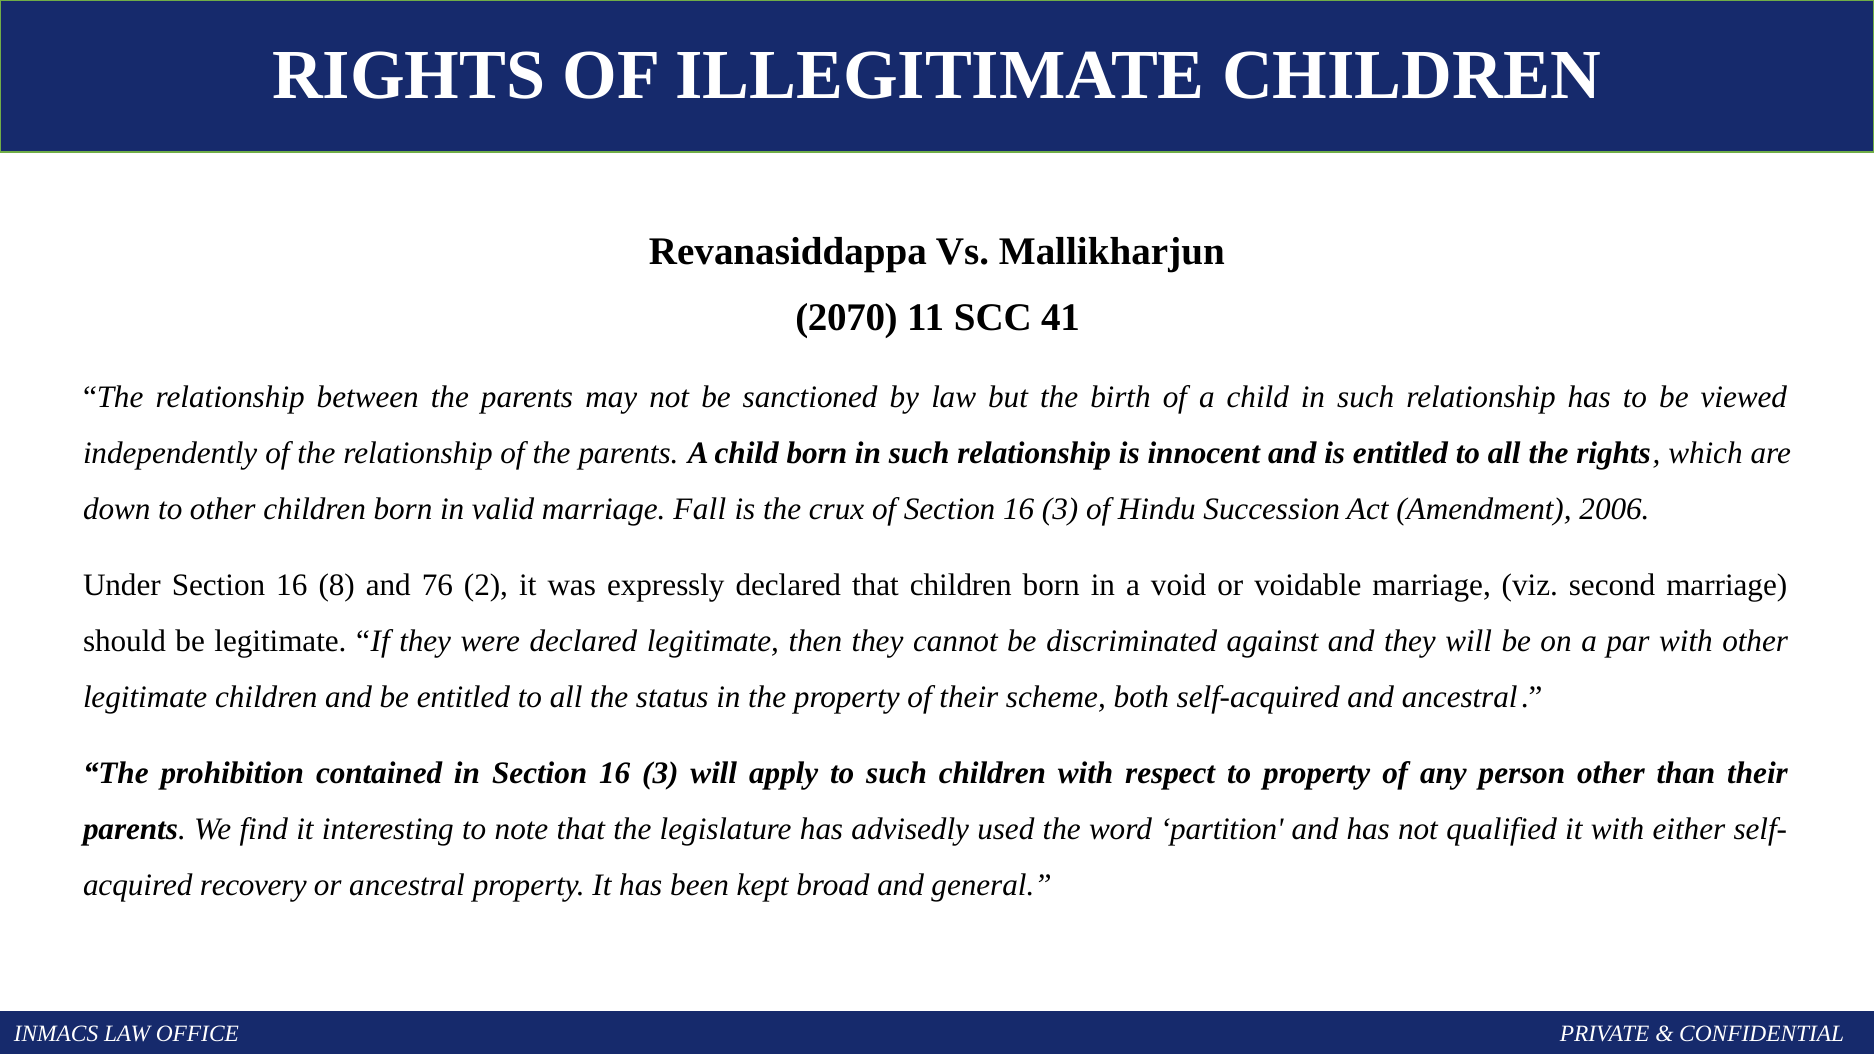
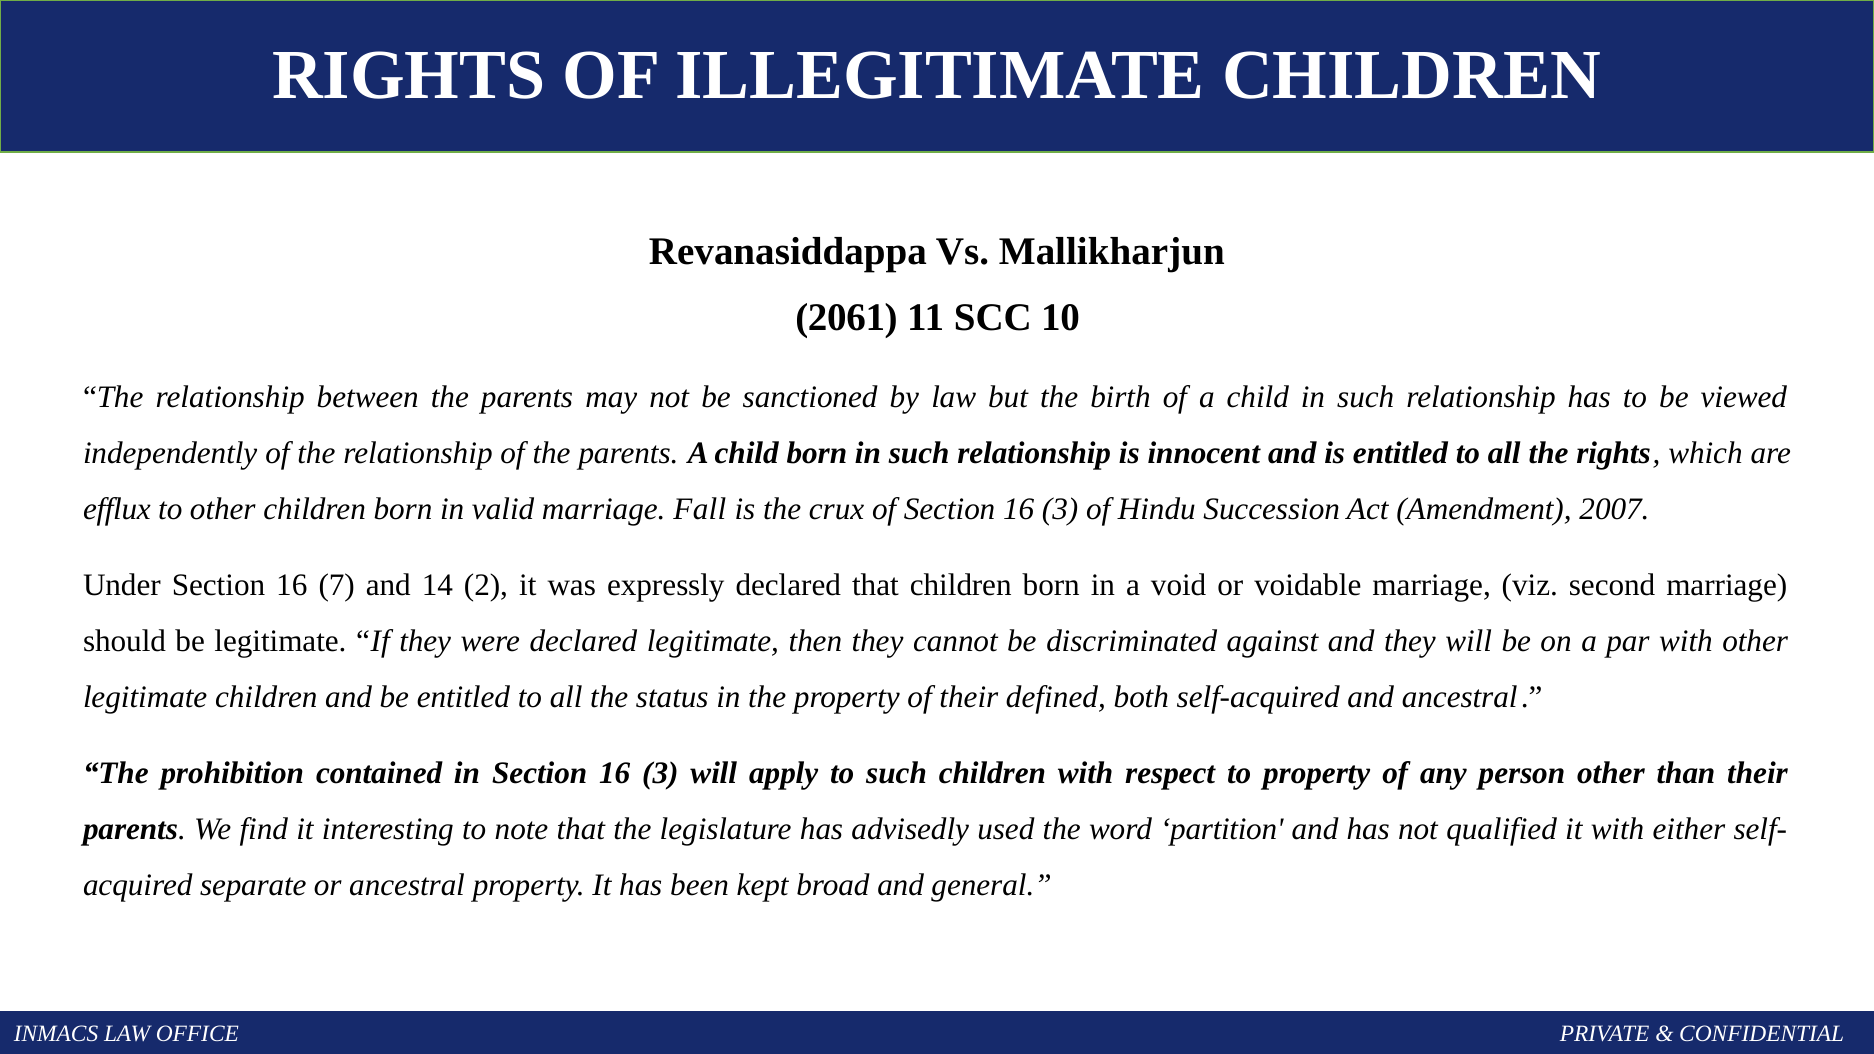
2070: 2070 -> 2061
41: 41 -> 10
down: down -> efflux
2006: 2006 -> 2007
8: 8 -> 7
76: 76 -> 14
scheme: scheme -> defined
recovery: recovery -> separate
